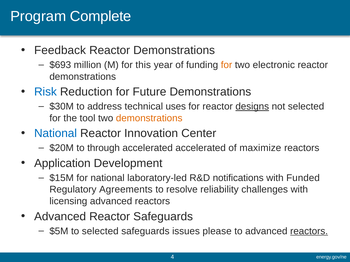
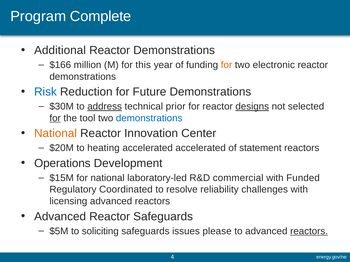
Feedback: Feedback -> Additional
$693: $693 -> $166
address underline: none -> present
uses: uses -> prior
for at (55, 118) underline: none -> present
demonstrations at (149, 118) colour: orange -> blue
National at (56, 134) colour: blue -> orange
through: through -> heating
maximize: maximize -> statement
Application: Application -> Operations
notifications: notifications -> commercial
Agreements: Agreements -> Coordinated
to selected: selected -> soliciting
